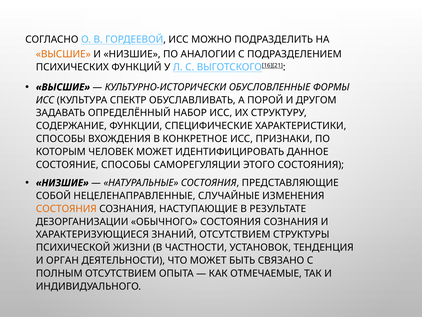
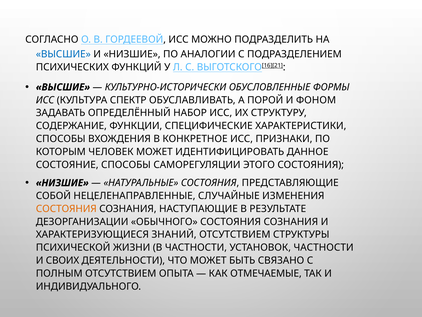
ВЫСШИЕ at (63, 54) colour: orange -> blue
ДРУГОМ: ДРУГОМ -> ФОНОМ
УСТАНОВОК ТЕНДЕНЦИЯ: ТЕНДЕНЦИЯ -> ЧАСТНОСТИ
ОРГАН: ОРГАН -> СВОИХ
